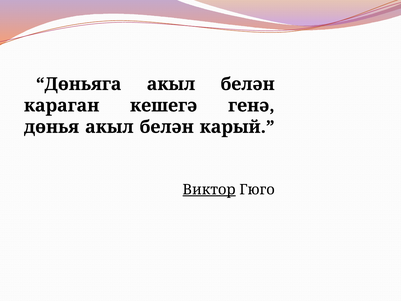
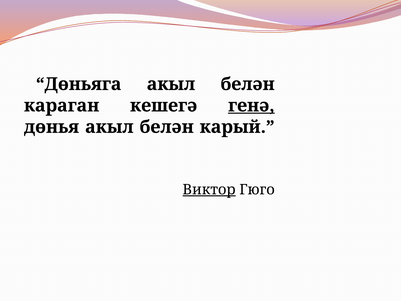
генә underline: none -> present
